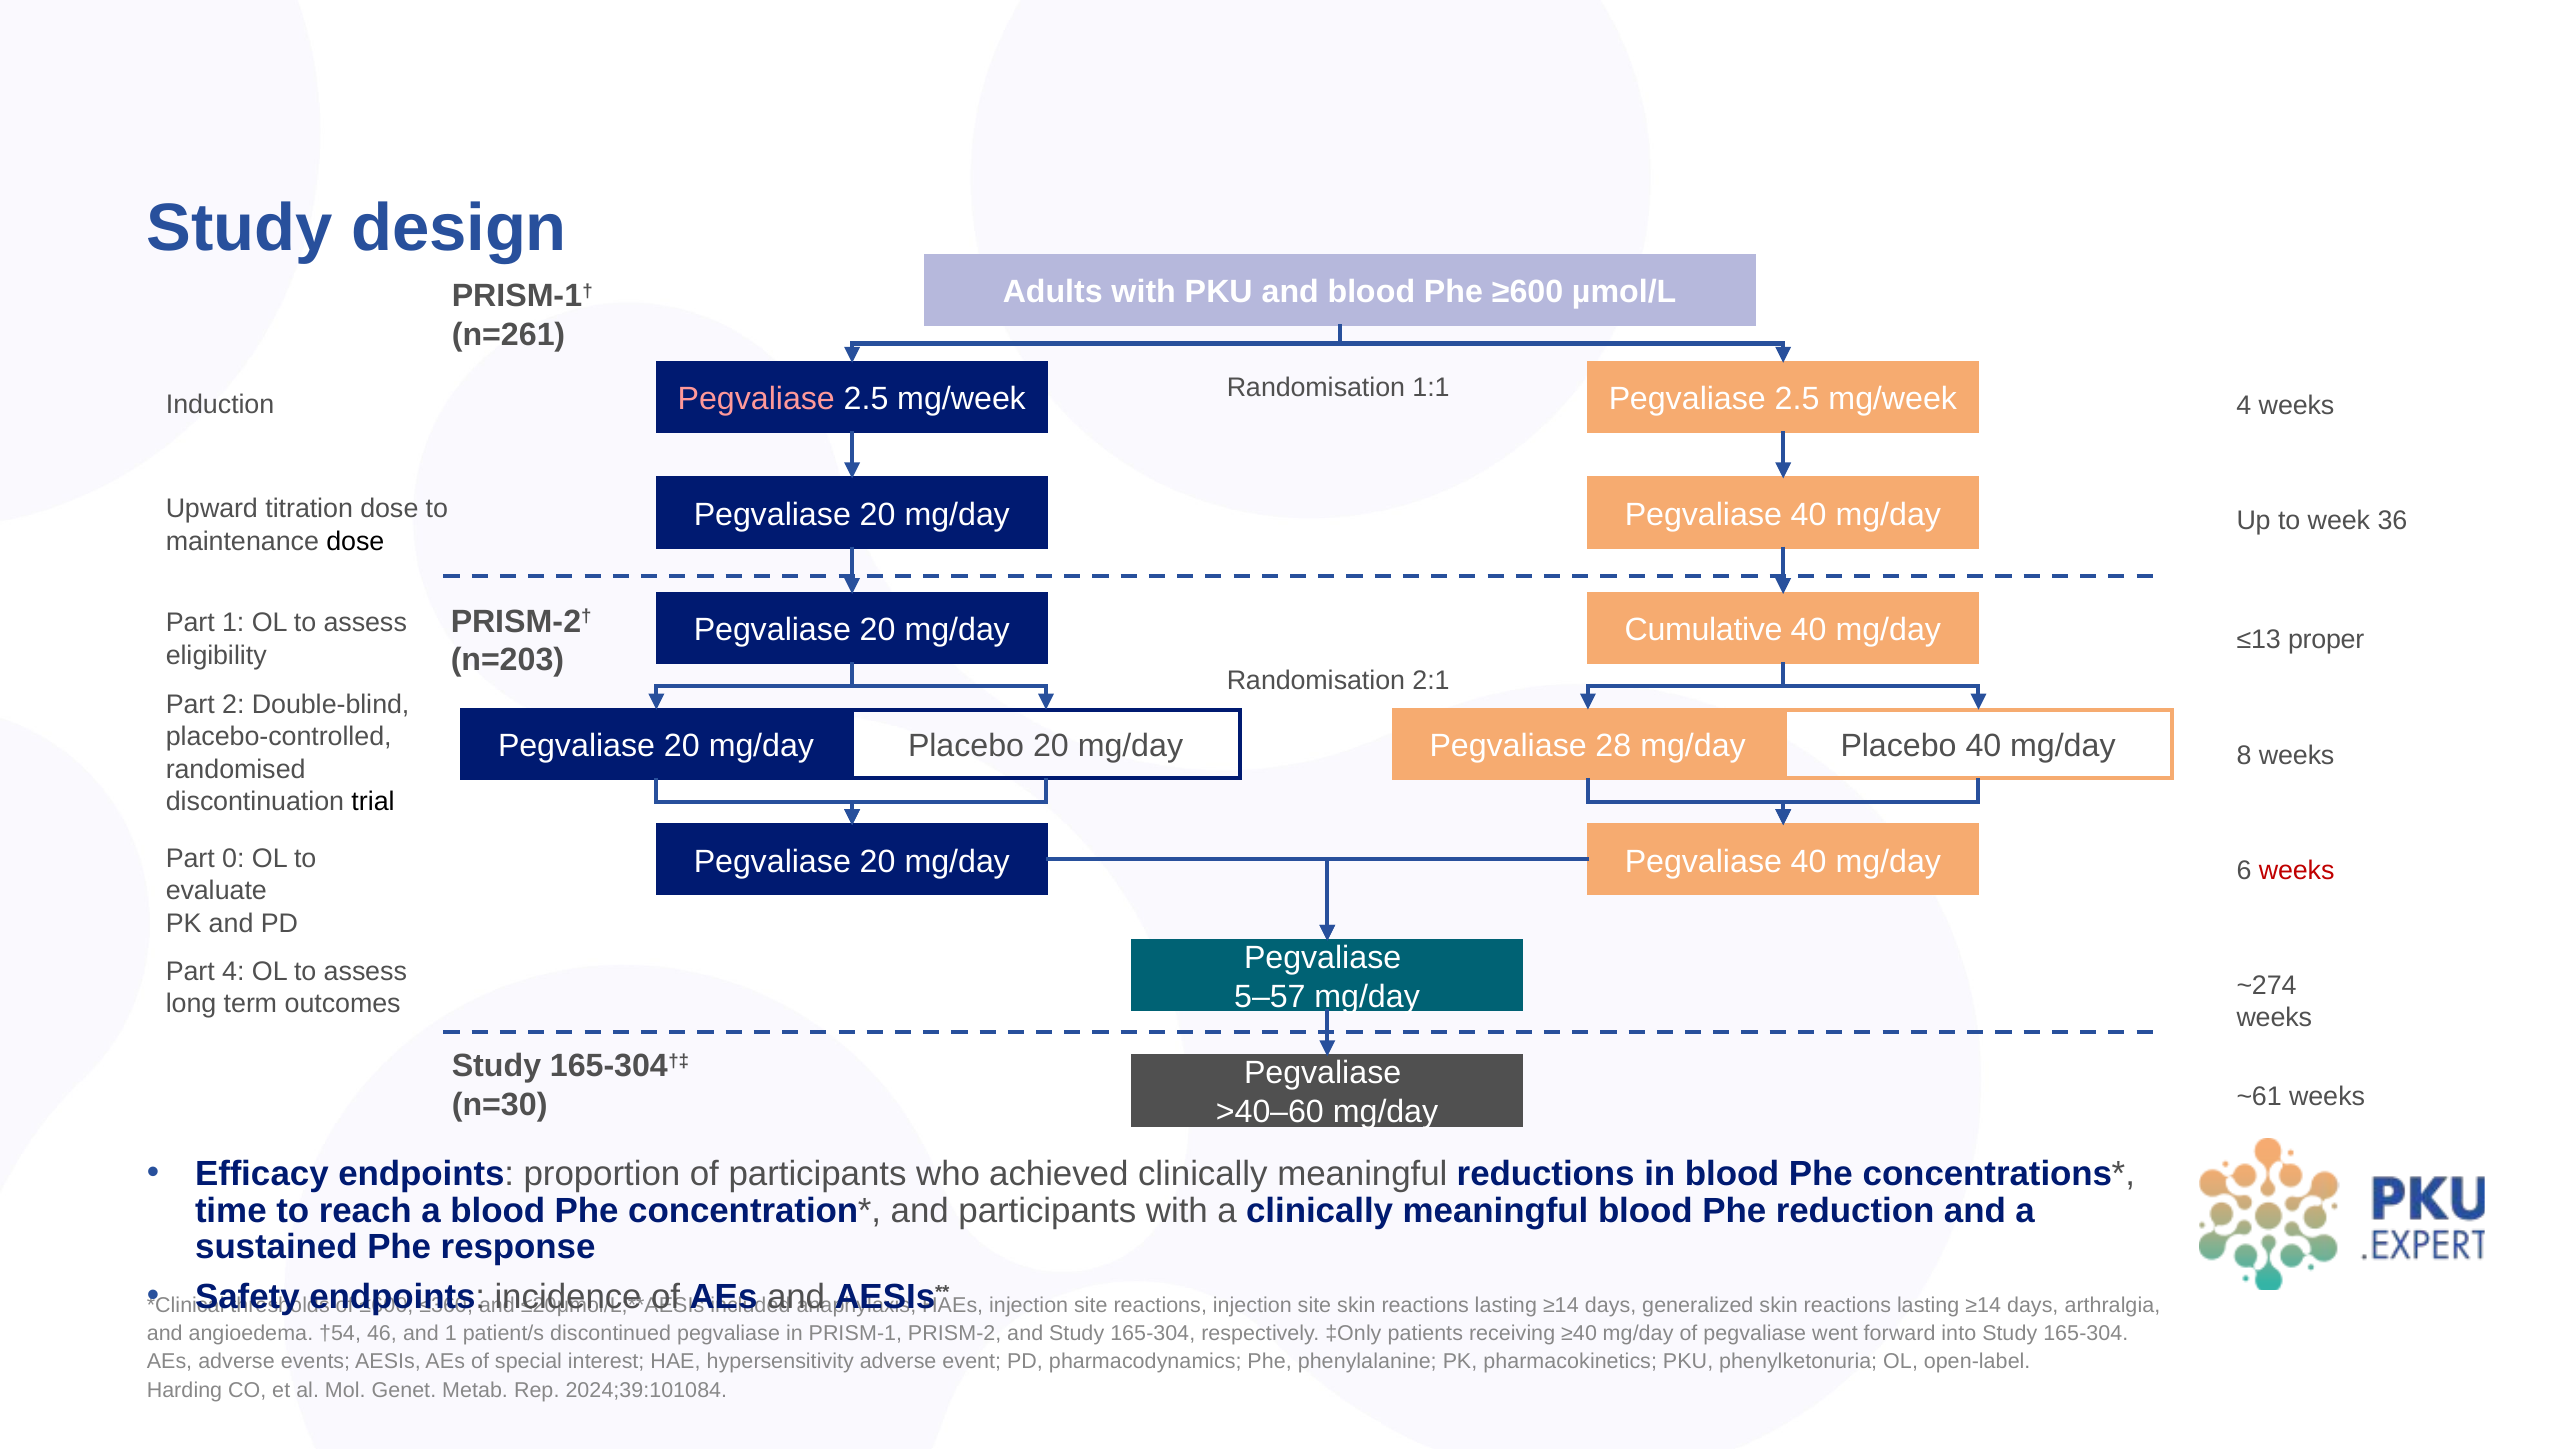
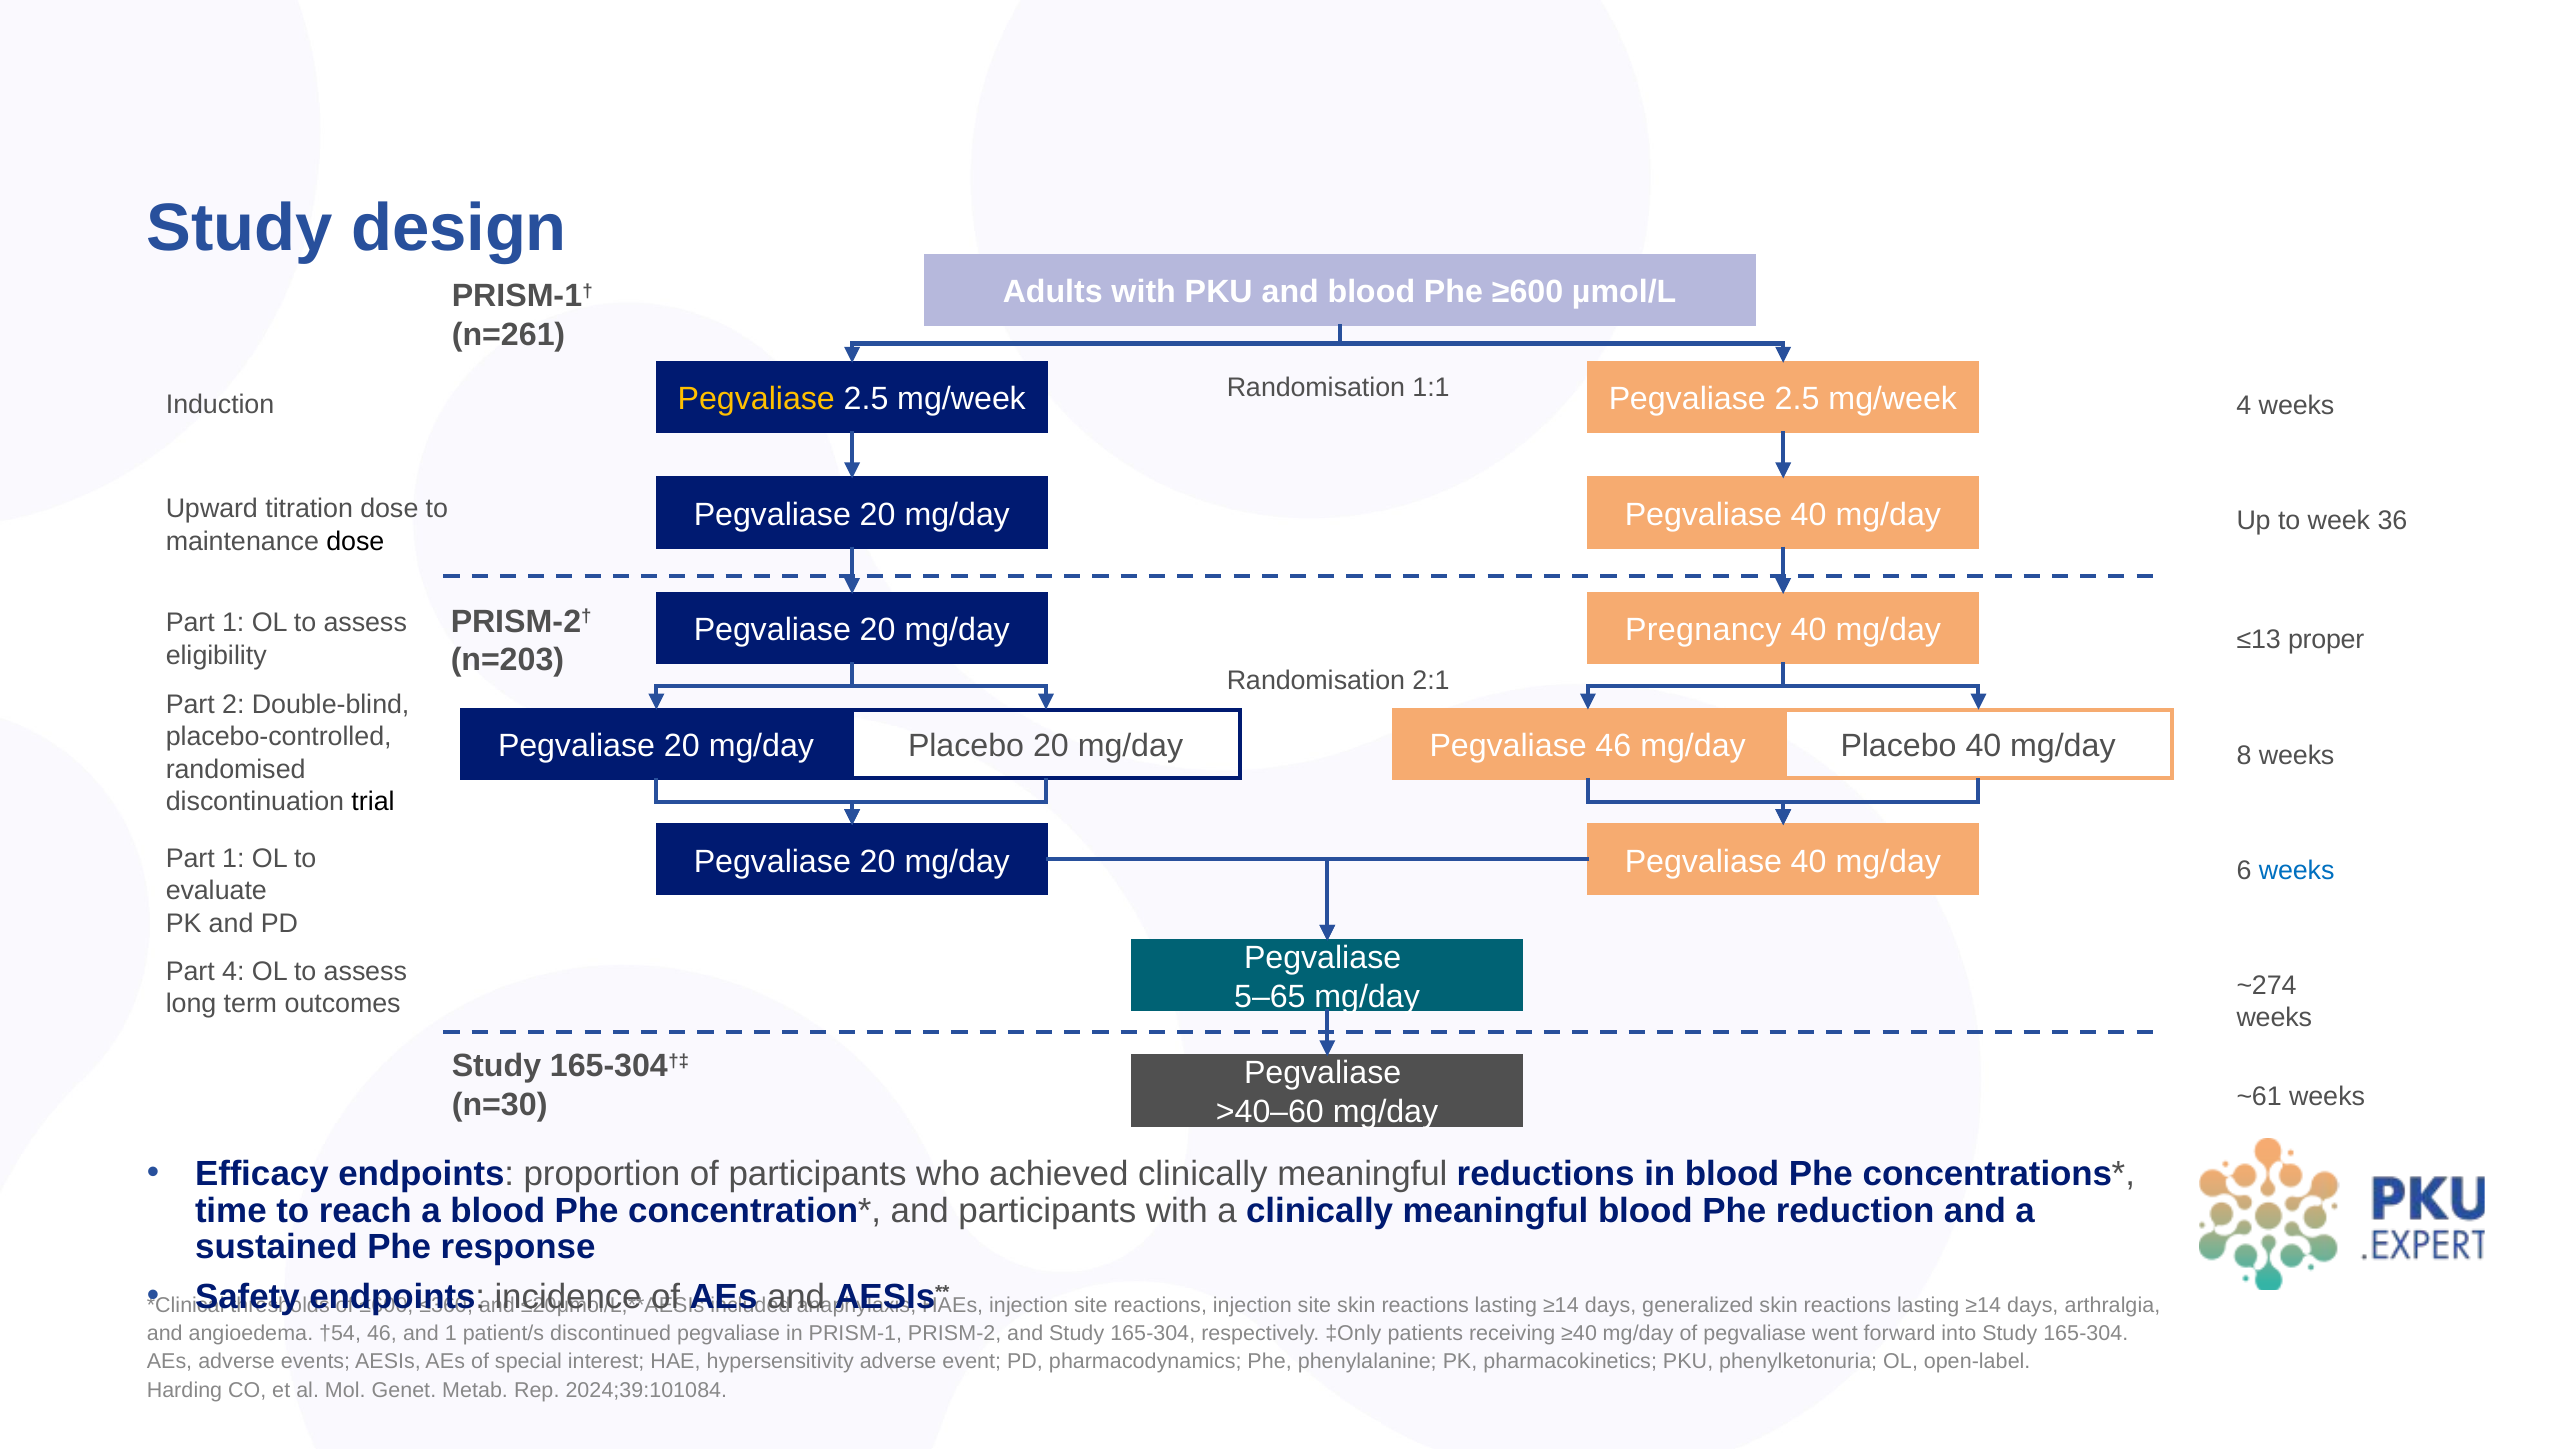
Pegvaliase at (756, 399) colour: pink -> yellow
Cumulative: Cumulative -> Pregnancy
Pegvaliase 28: 28 -> 46
0 at (233, 859): 0 -> 1
weeks at (2297, 871) colour: red -> blue
5–57: 5–57 -> 5–65
